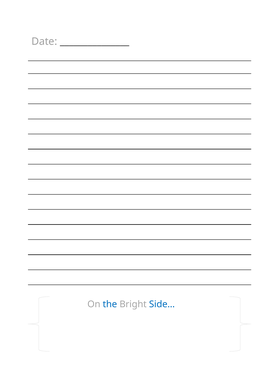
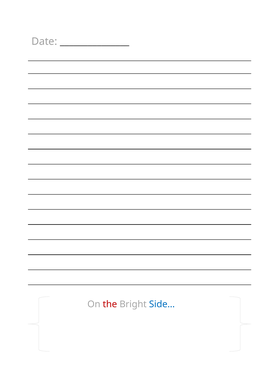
the colour: blue -> red
